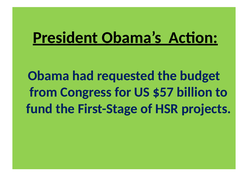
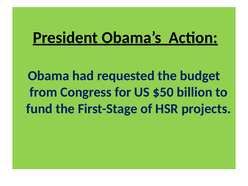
$57: $57 -> $50
